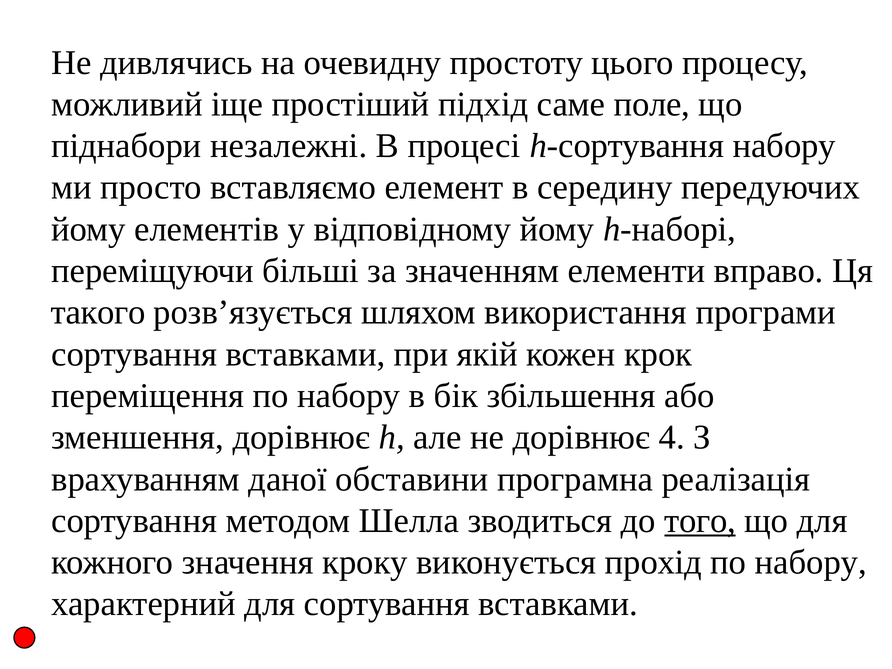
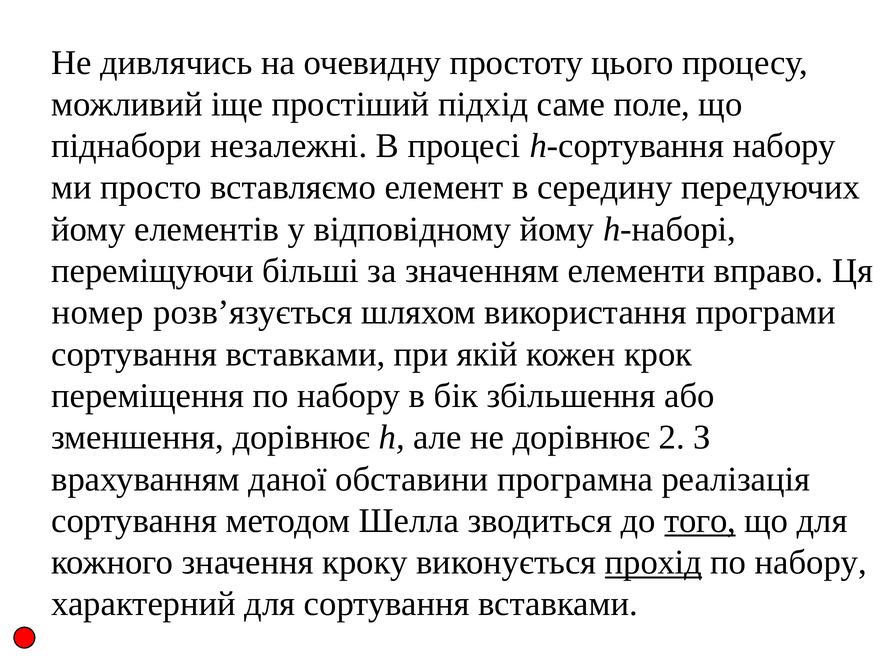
такого: такого -> номер
4: 4 -> 2
прохід underline: none -> present
